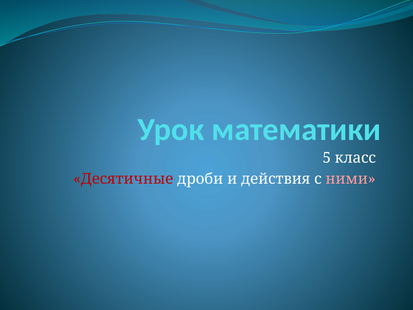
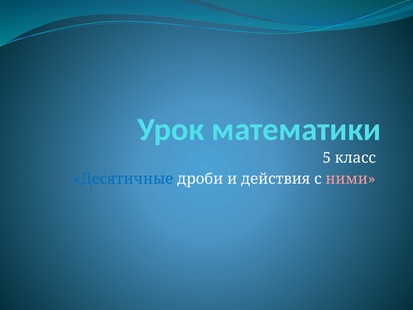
Десятичные colour: red -> blue
